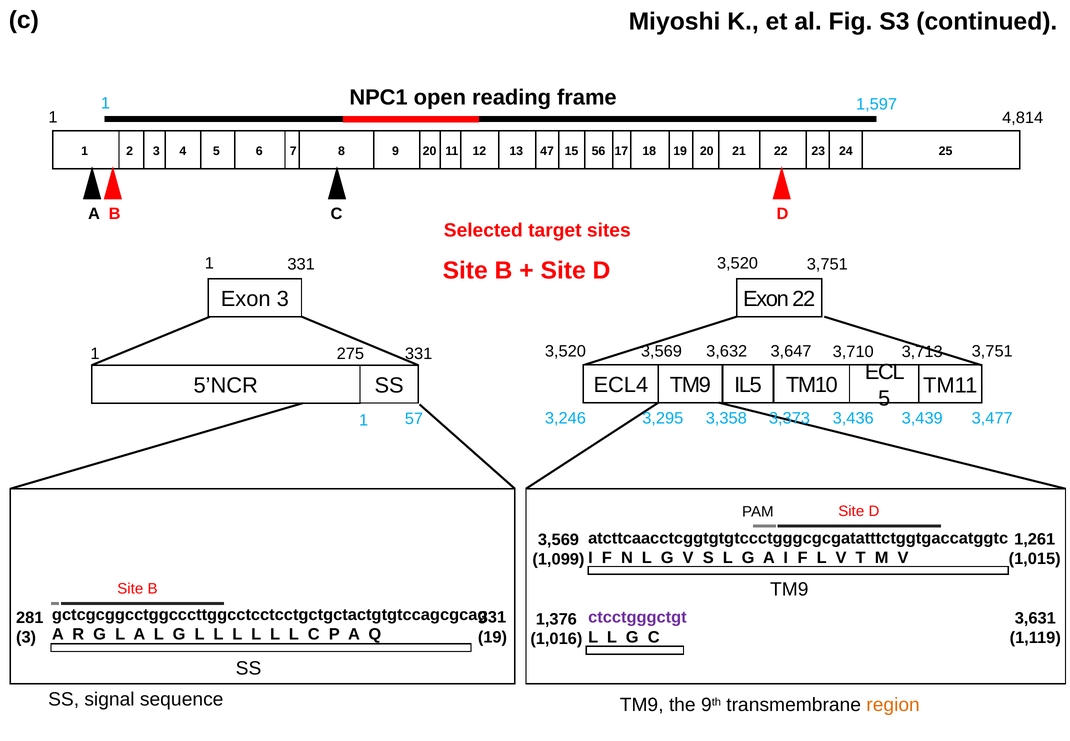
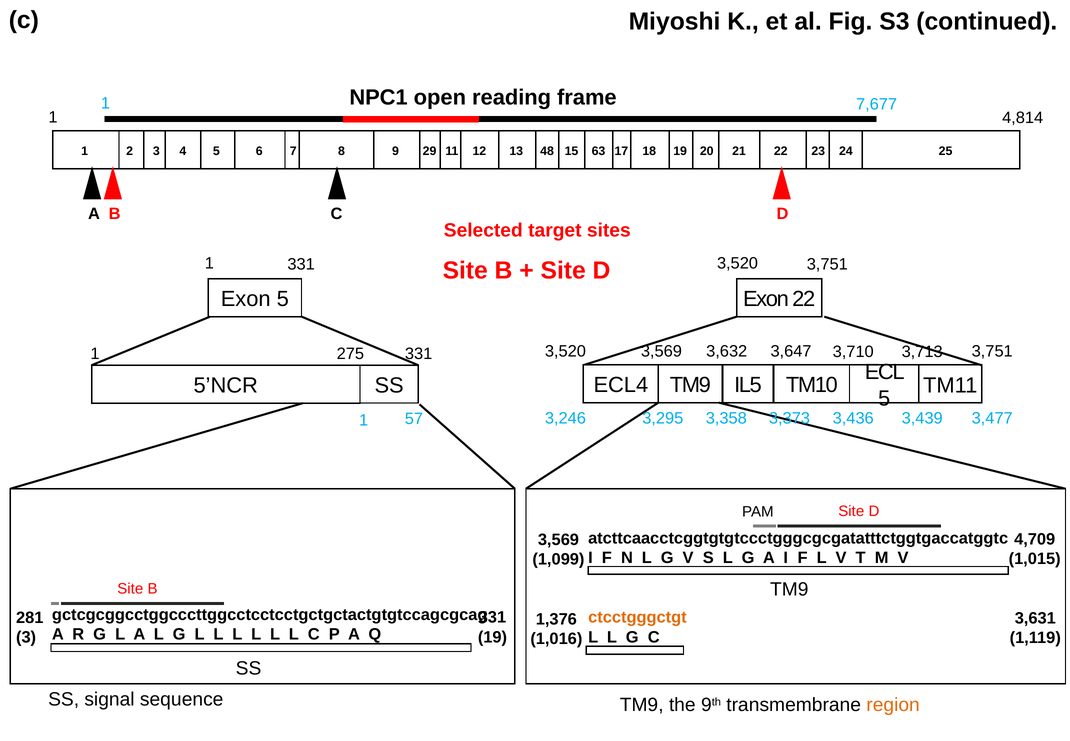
1,597: 1,597 -> 7,677
9 20: 20 -> 29
47: 47 -> 48
56: 56 -> 63
Exon 3: 3 -> 5
1,261: 1,261 -> 4,709
ctcctgggctgt colour: purple -> orange
